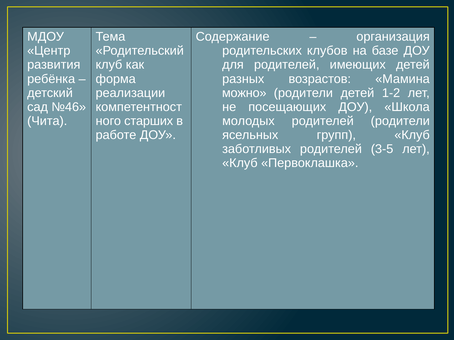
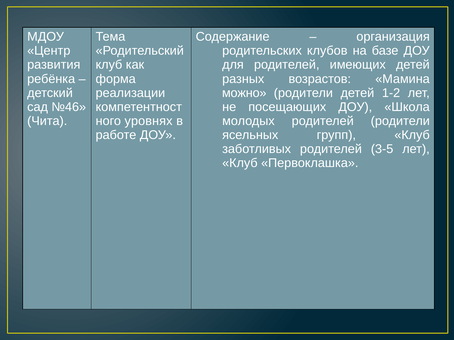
старших: старших -> уровнях
